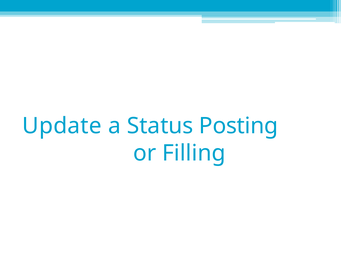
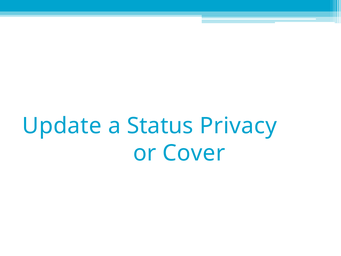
Posting: Posting -> Privacy
Filling: Filling -> Cover
